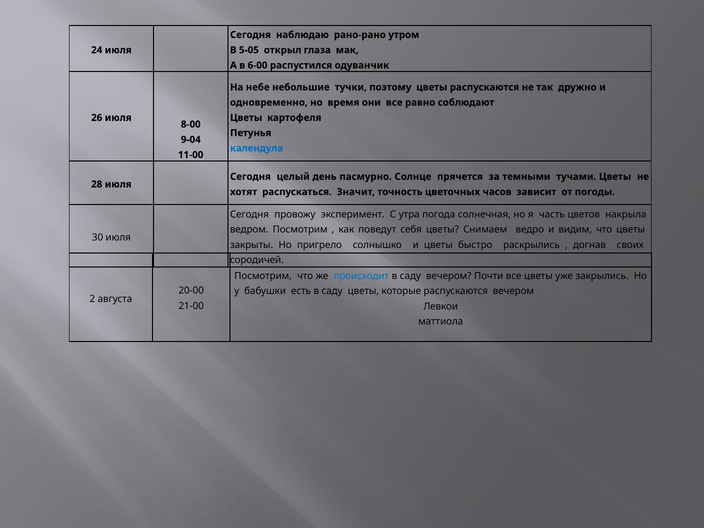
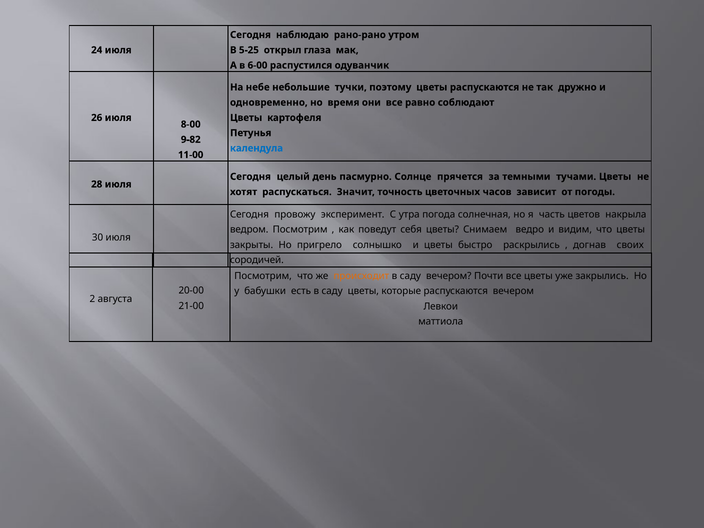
5-05: 5-05 -> 5-25
9-04: 9-04 -> 9-82
происходит colour: blue -> orange
